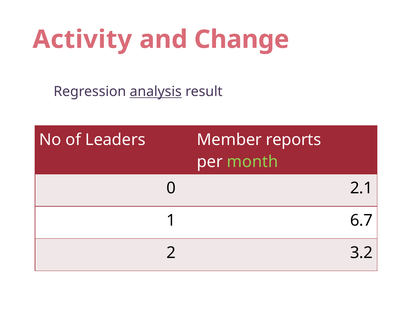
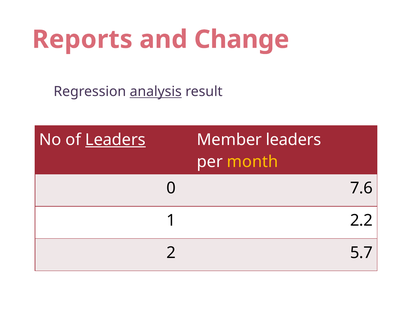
Activity: Activity -> Reports
Leaders at (115, 140) underline: none -> present
Member reports: reports -> leaders
month colour: light green -> yellow
2.1: 2.1 -> 7.6
6.7: 6.7 -> 2.2
3.2: 3.2 -> 5.7
